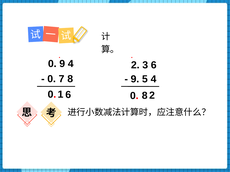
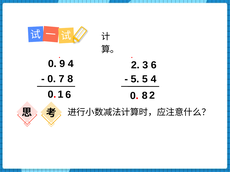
9 at (135, 79): 9 -> 5
